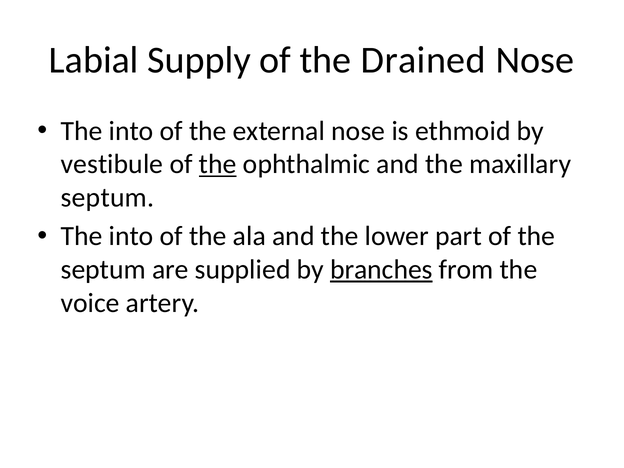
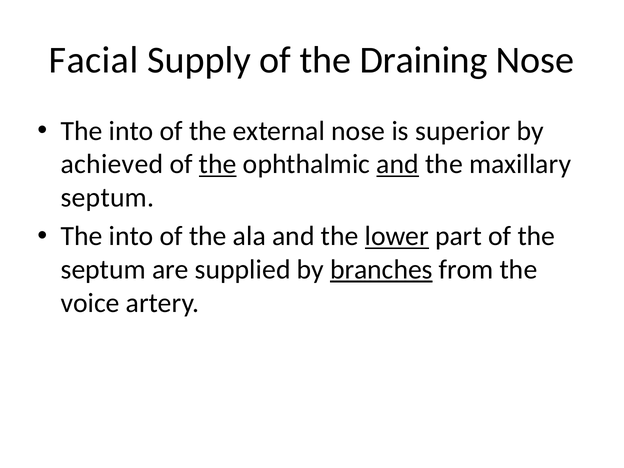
Labial: Labial -> Facial
Drained: Drained -> Draining
ethmoid: ethmoid -> superior
vestibule: vestibule -> achieved
and at (398, 164) underline: none -> present
lower underline: none -> present
